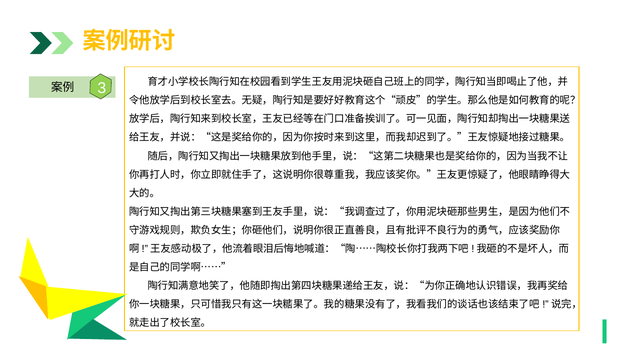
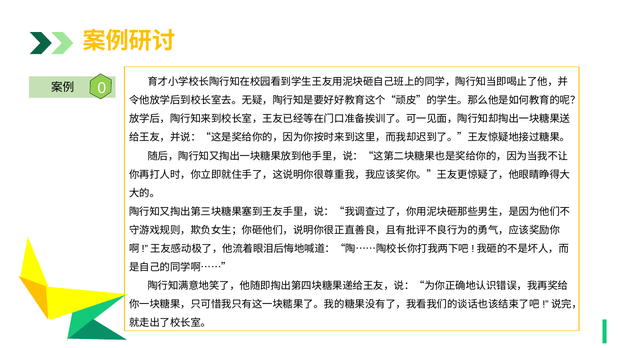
3: 3 -> 0
